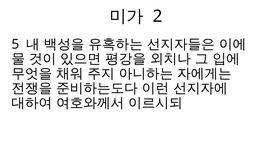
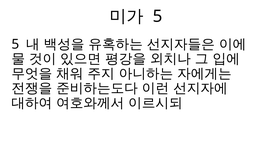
2 at (158, 16): 2 -> 5
